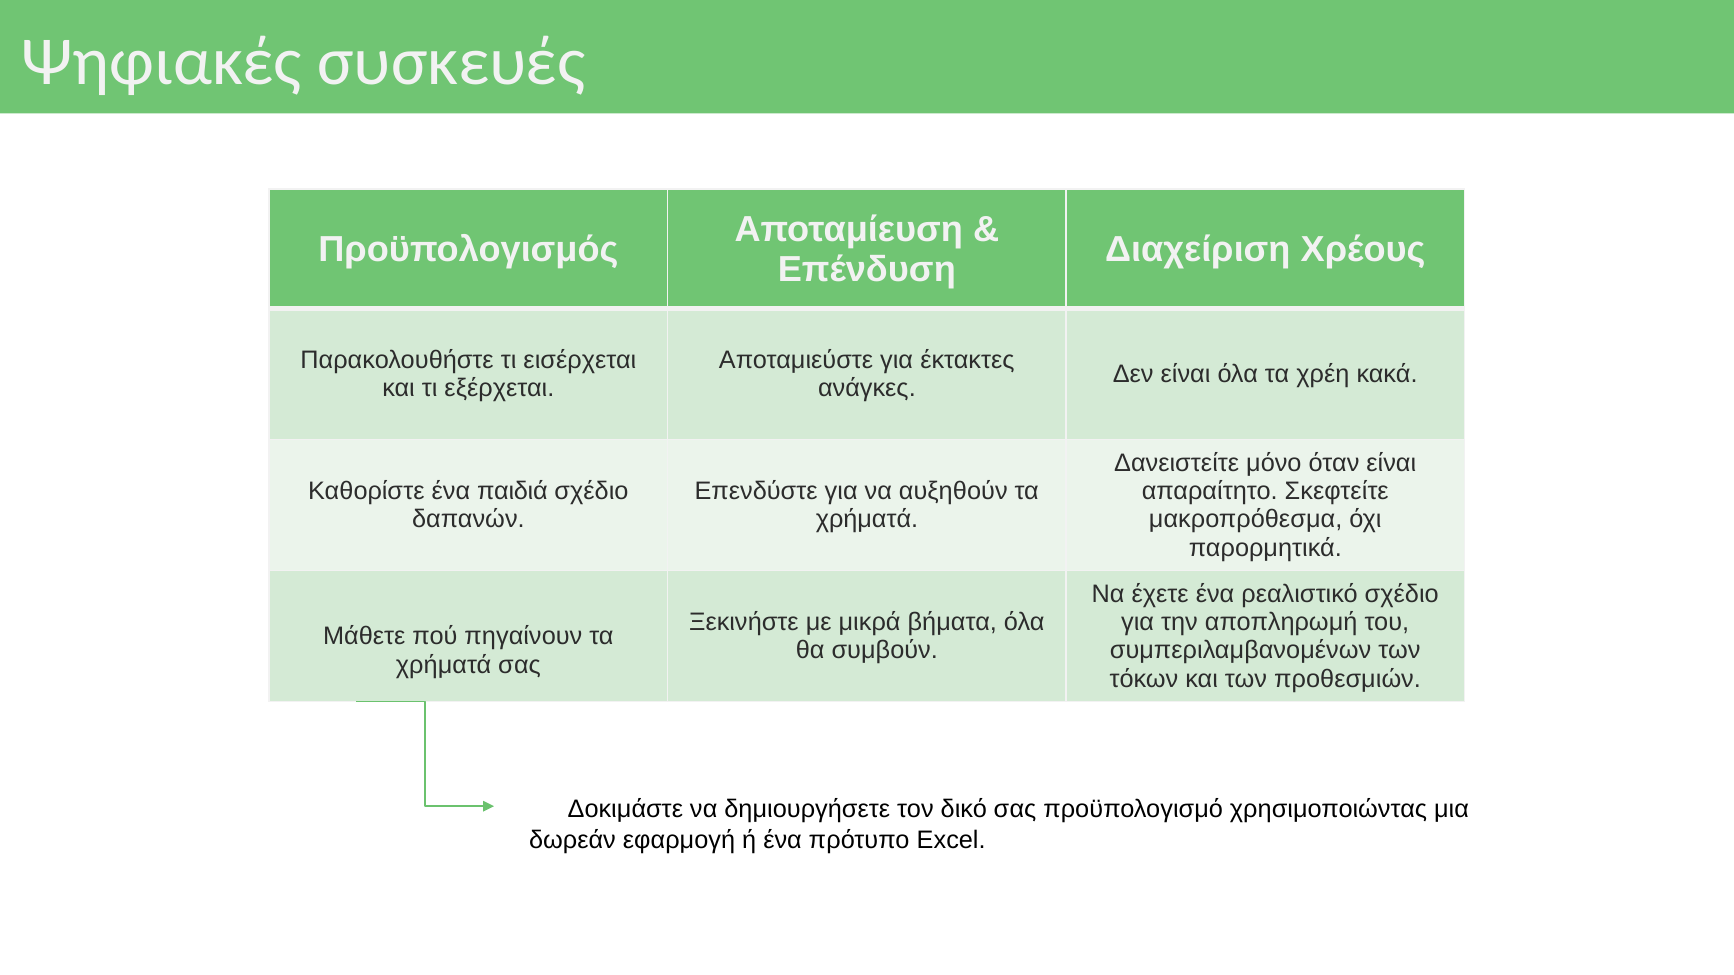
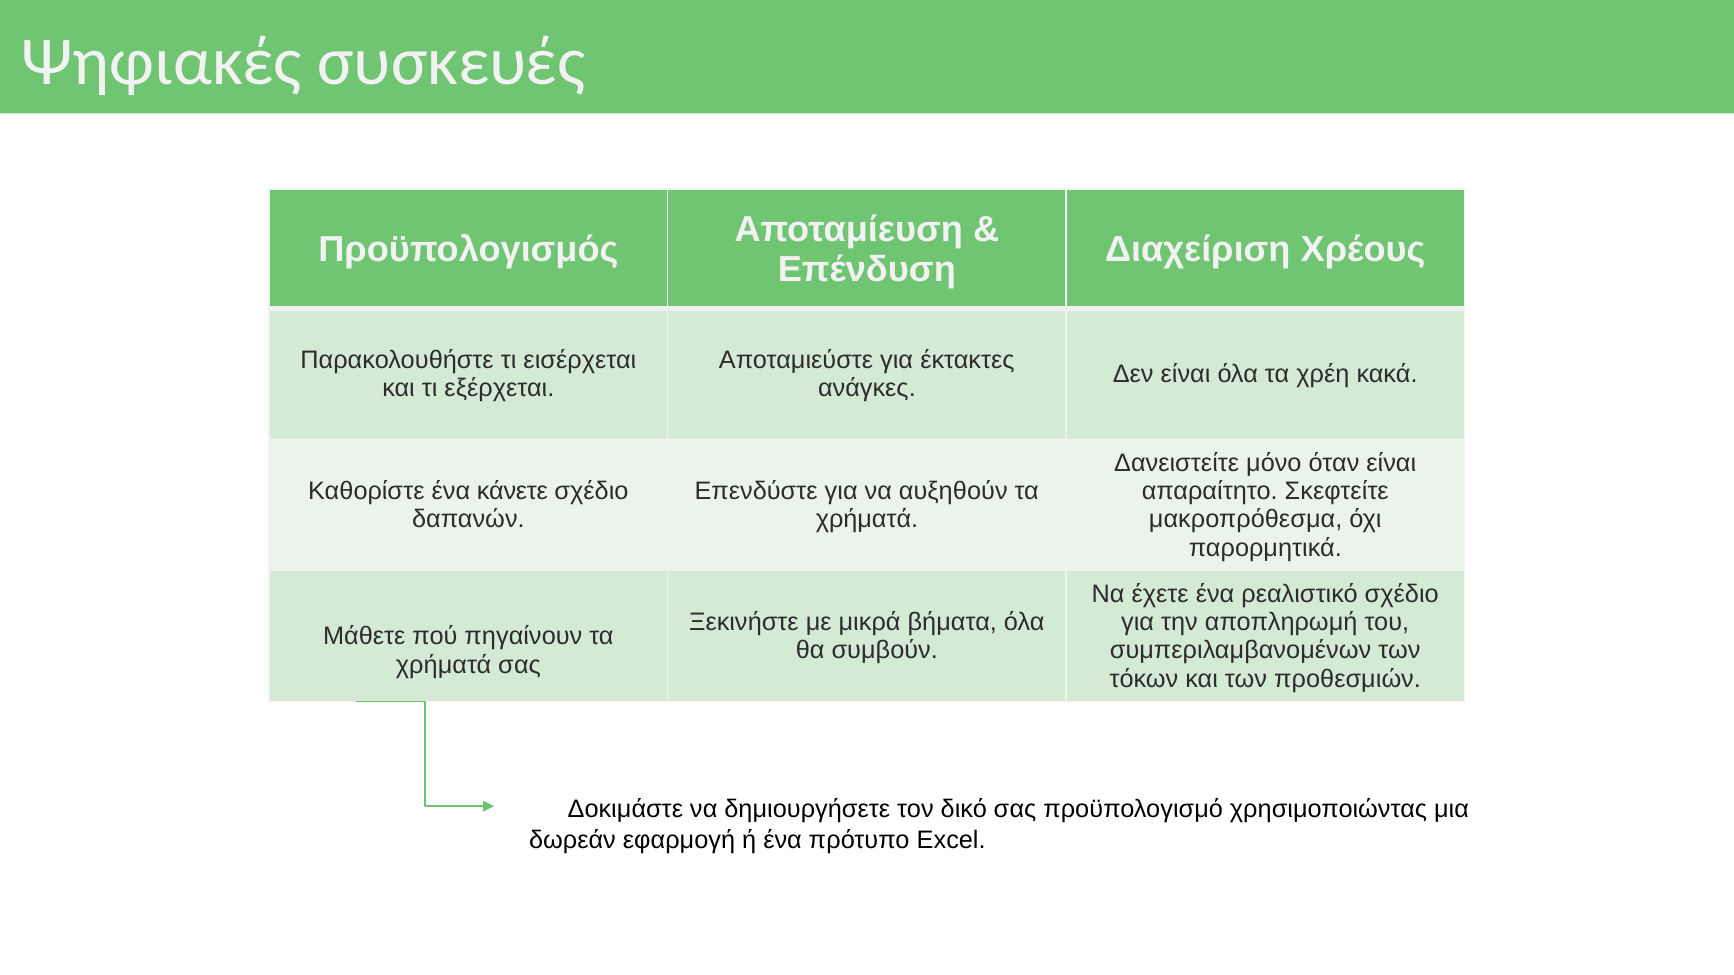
παιδιά: παιδιά -> κάνετε
